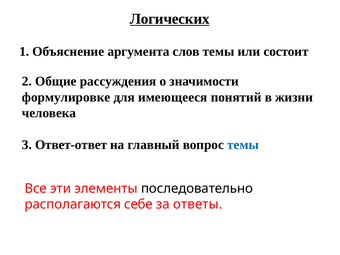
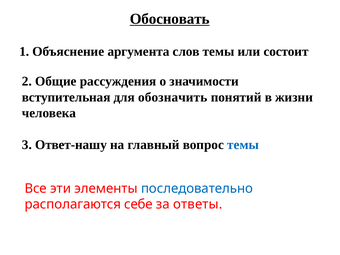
Логических: Логических -> Обосновать
формулировке: формулировке -> вступительная
имеющееся: имеющееся -> обозначить
Ответ-ответ: Ответ-ответ -> Ответ-нашу
последовательно colour: black -> blue
